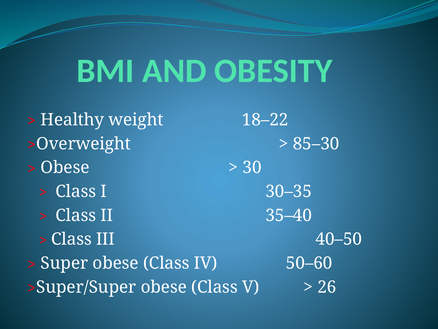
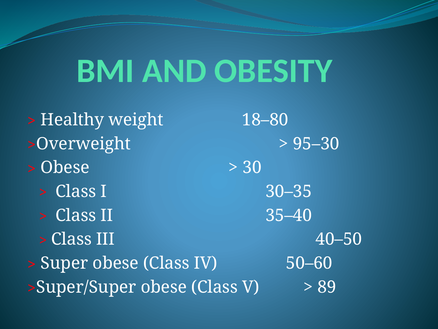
18–22: 18–22 -> 18–80
85–30: 85–30 -> 95–30
26: 26 -> 89
